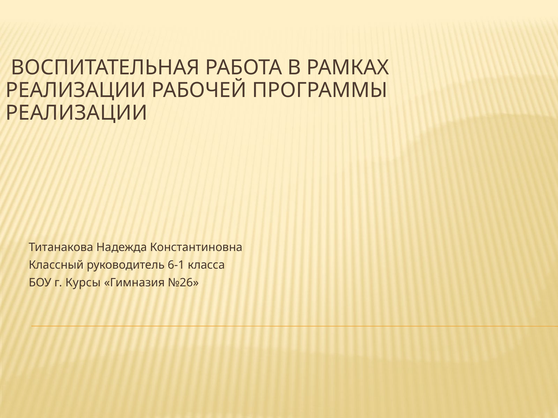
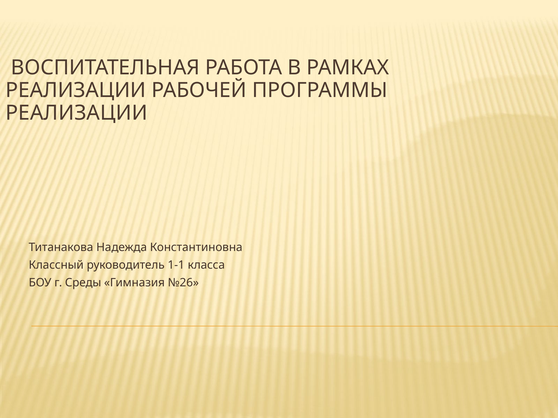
6-1: 6-1 -> 1-1
Курсы: Курсы -> Среды
